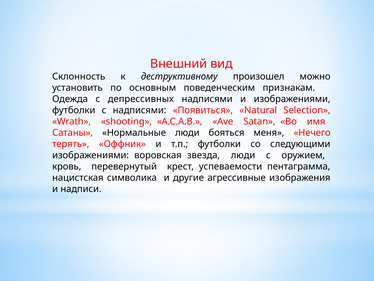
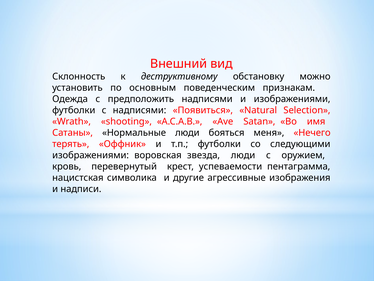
произошел: произошел -> обстановку
депрессивных: депрессивных -> предположить
